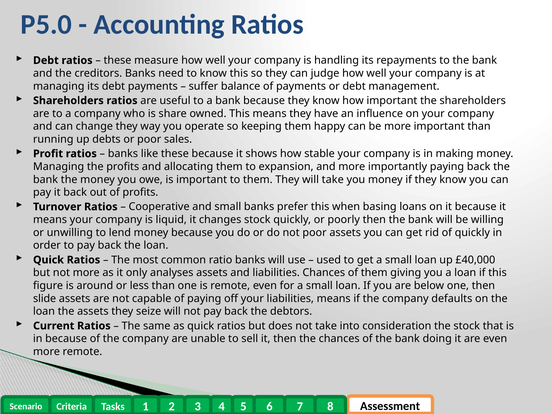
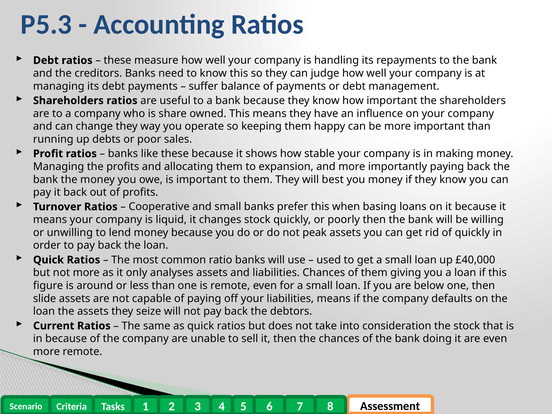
P5.0: P5.0 -> P5.3
will take: take -> best
not poor: poor -> peak
